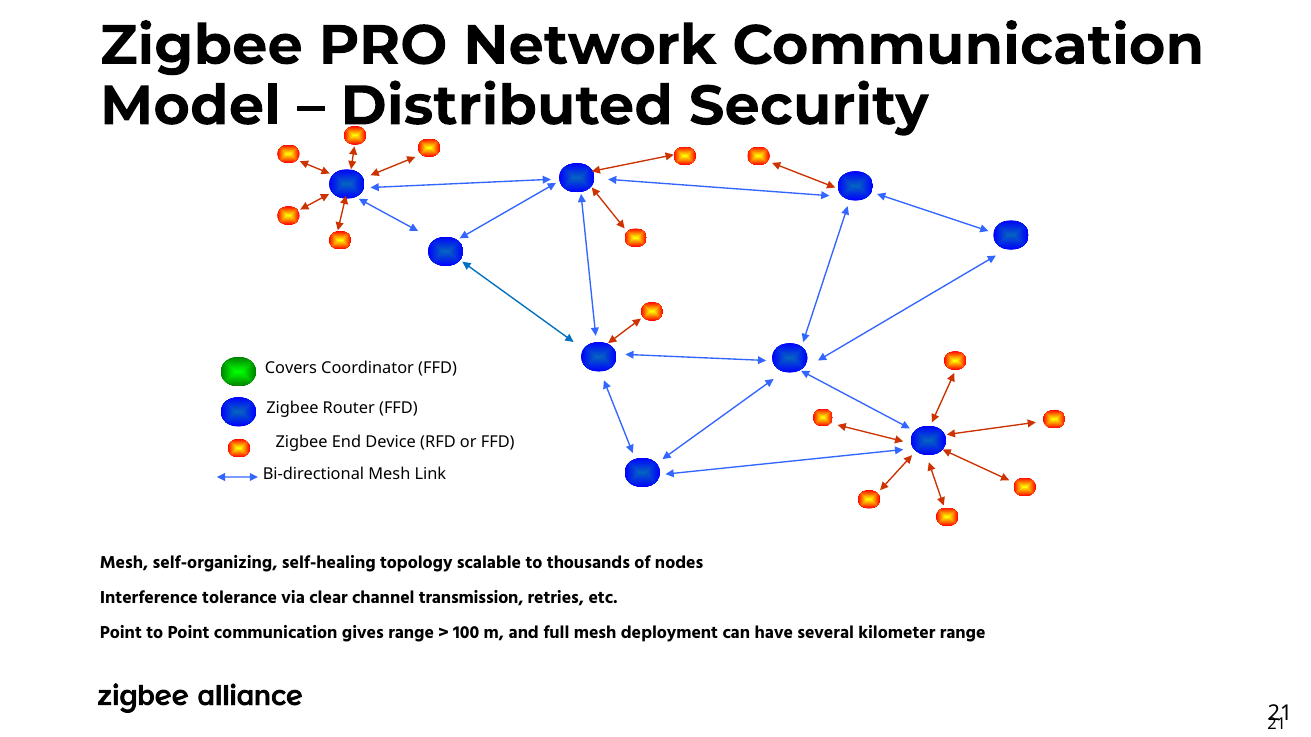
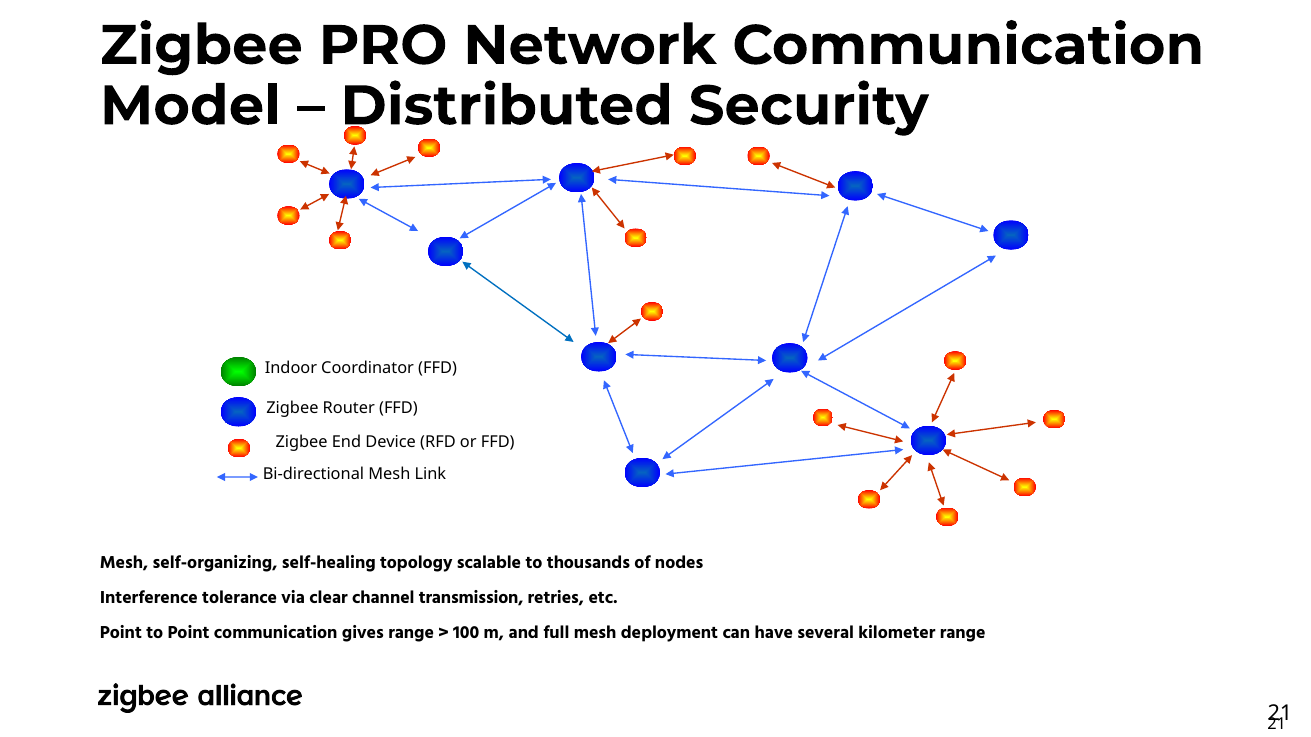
Covers: Covers -> Indoor
